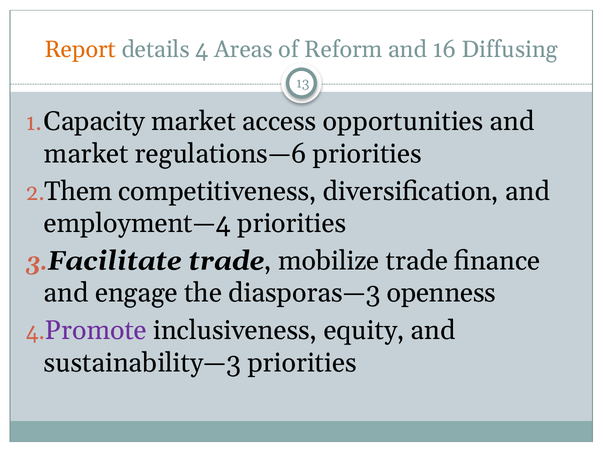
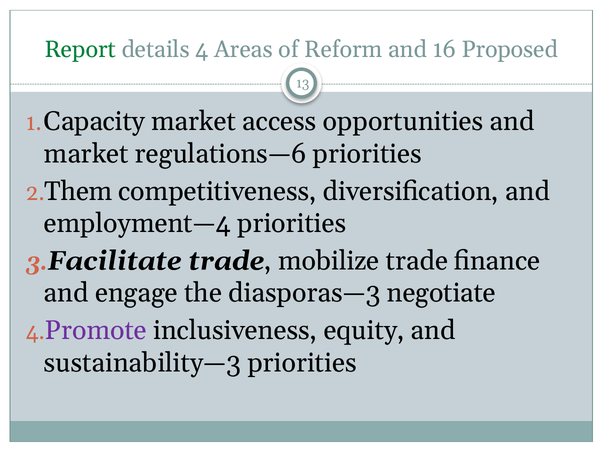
Report colour: orange -> green
Diffusing: Diffusing -> Proposed
openness: openness -> negotiate
